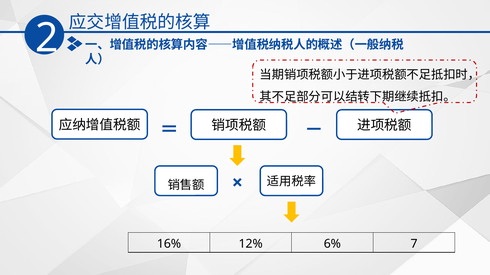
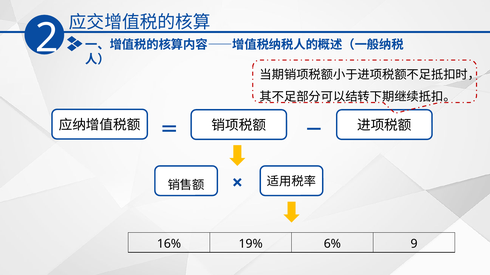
12%: 12% -> 19%
7: 7 -> 9
